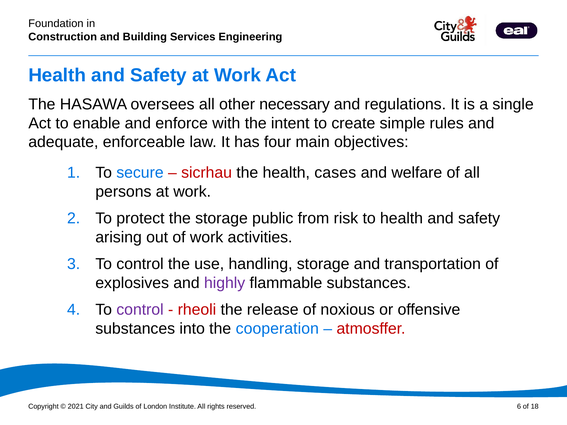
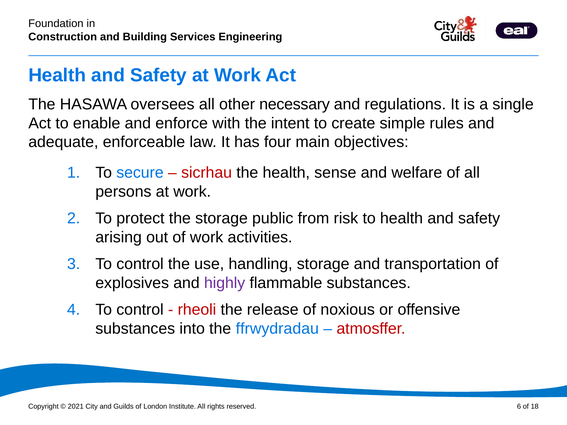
cases: cases -> sense
control at (140, 310) colour: purple -> black
cooperation: cooperation -> ffrwydradau
